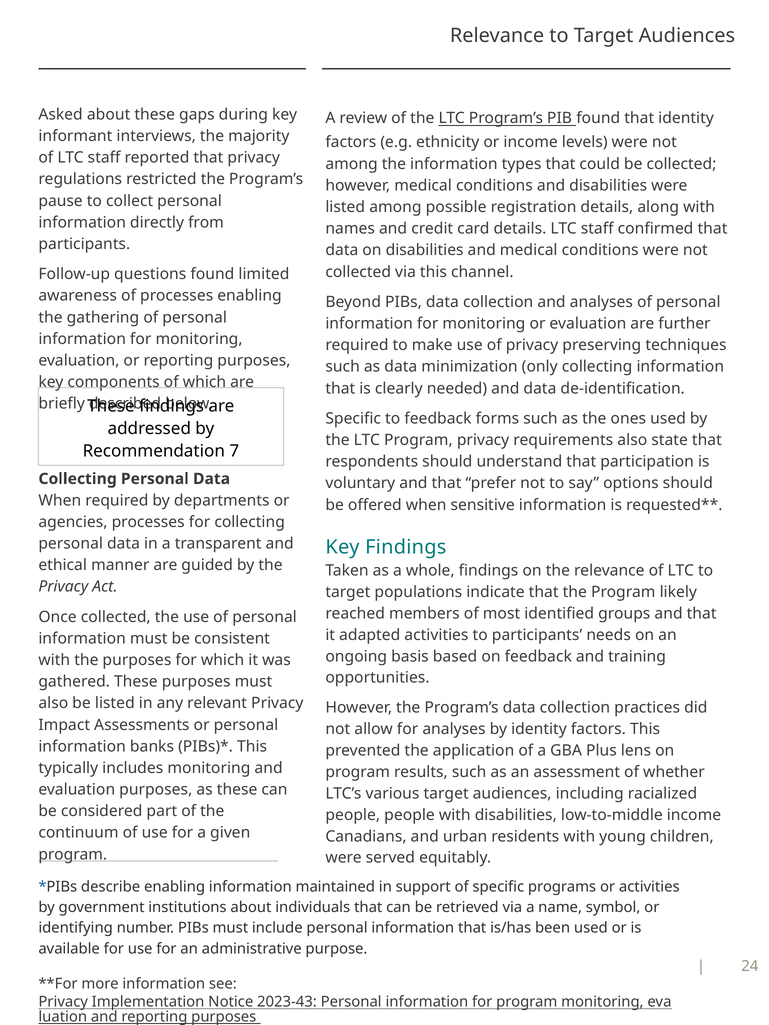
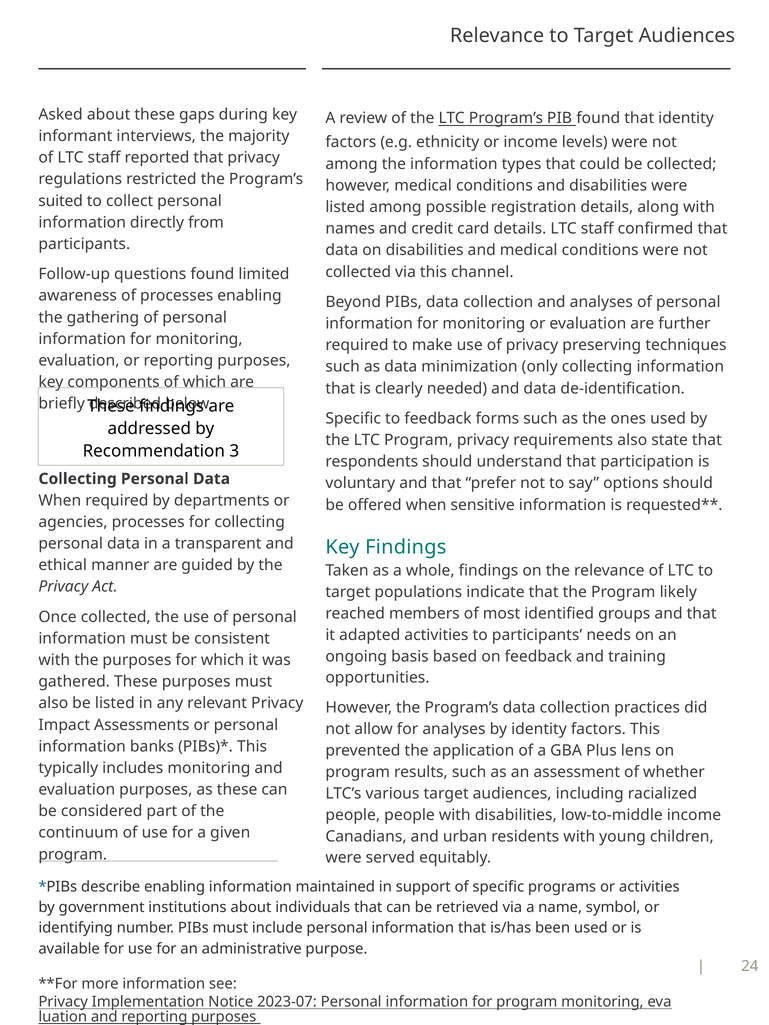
pause: pause -> suited
7: 7 -> 3
2023-43: 2023-43 -> 2023-07
